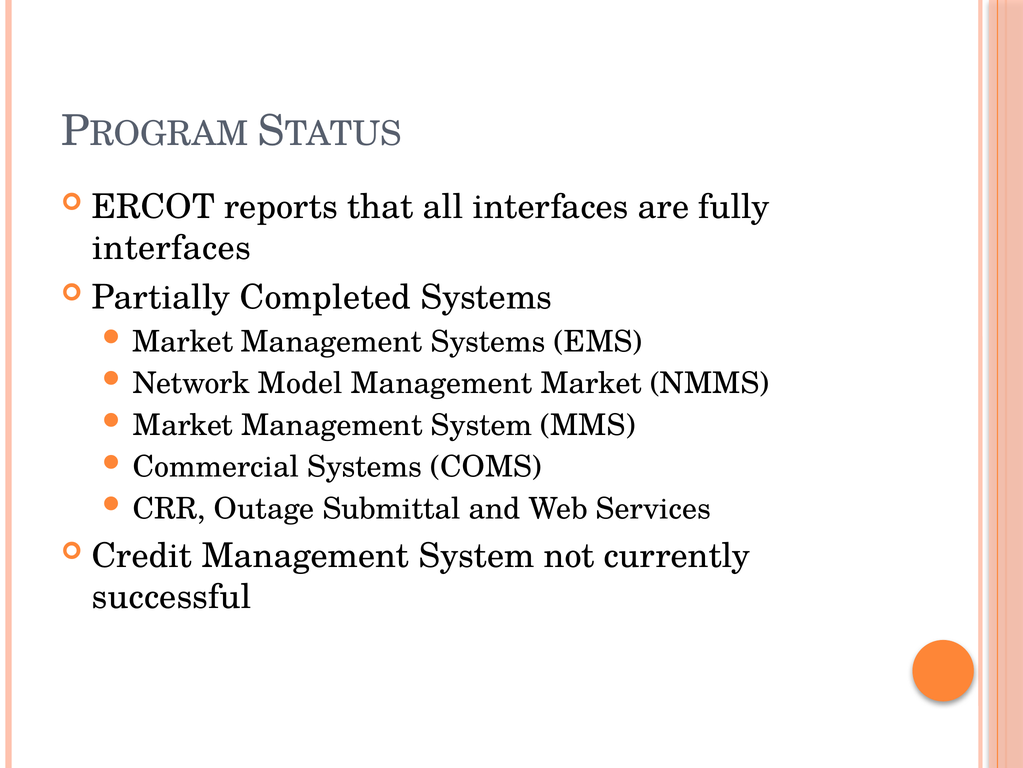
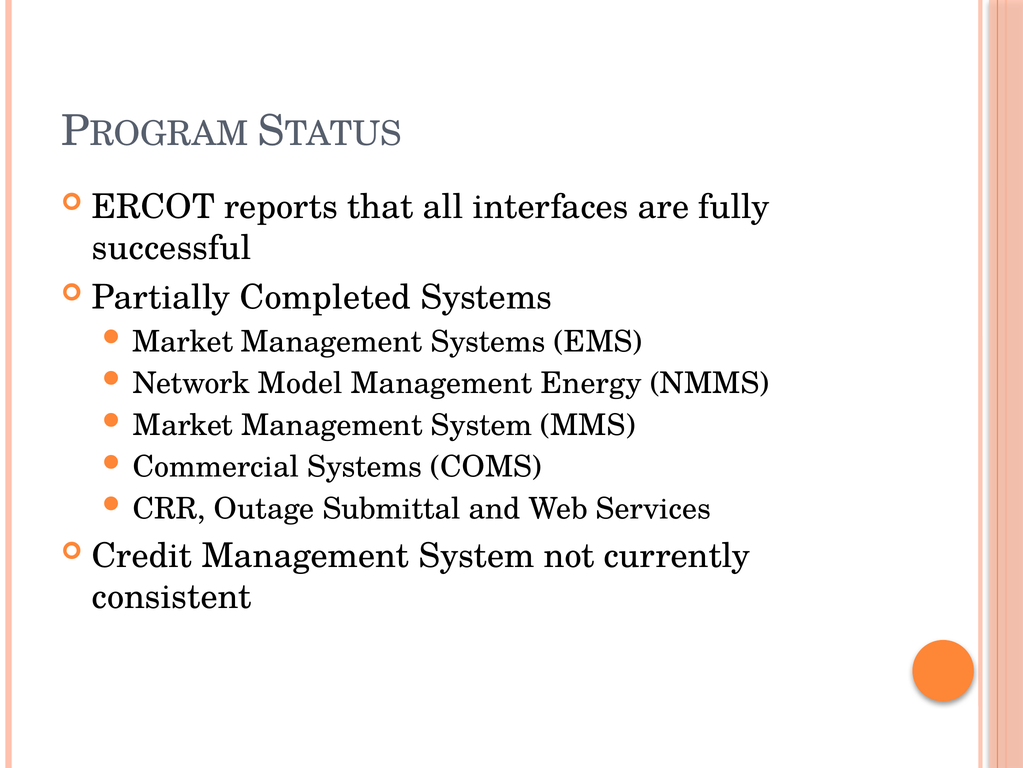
interfaces at (172, 248): interfaces -> successful
Management Market: Market -> Energy
successful: successful -> consistent
